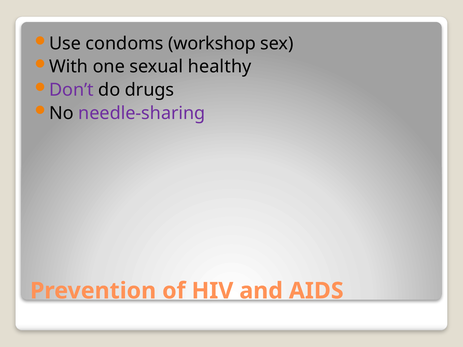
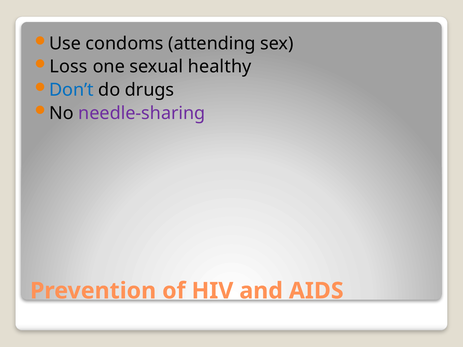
workshop: workshop -> attending
With: With -> Loss
Don’t colour: purple -> blue
